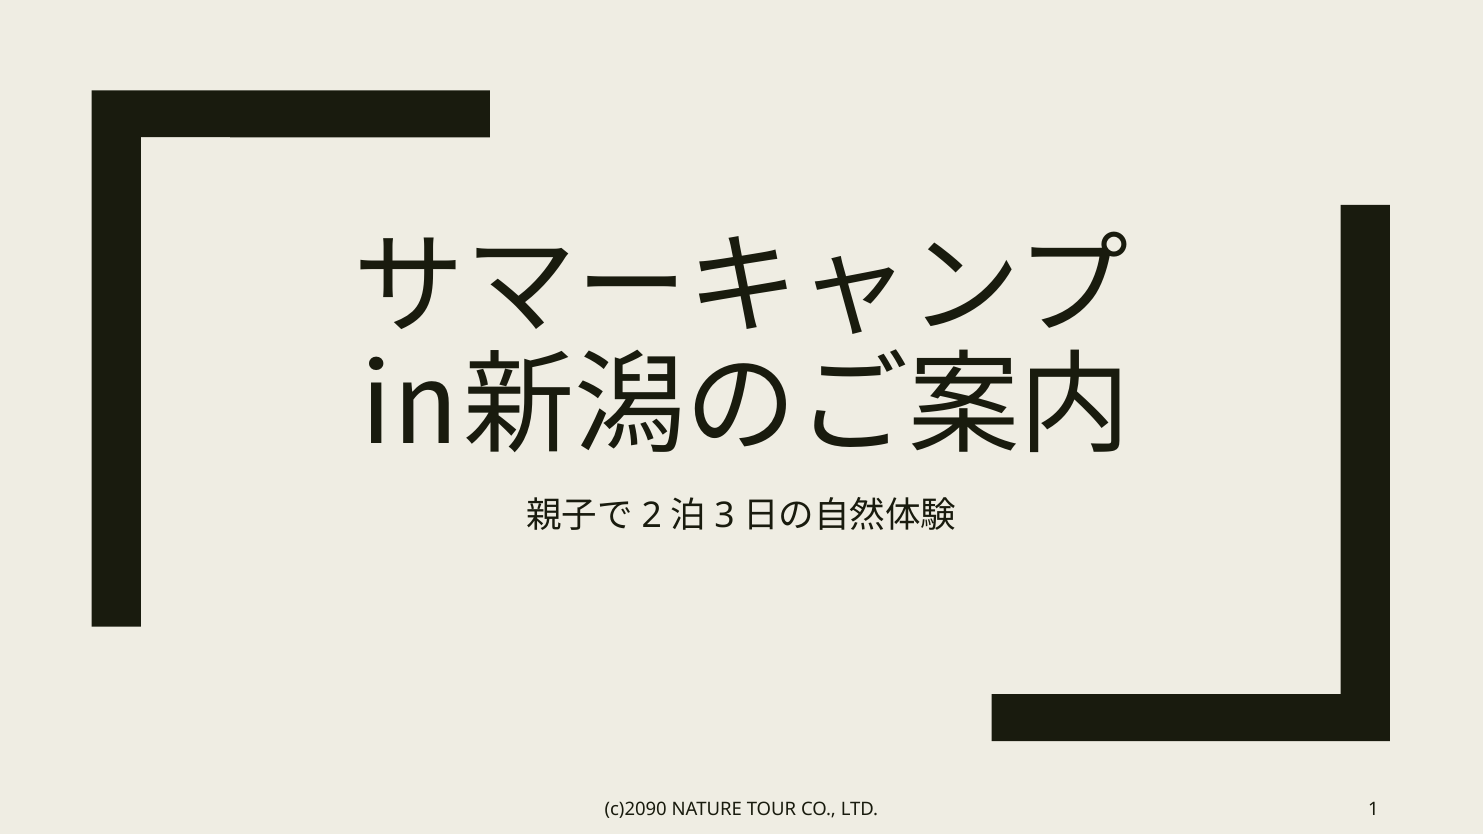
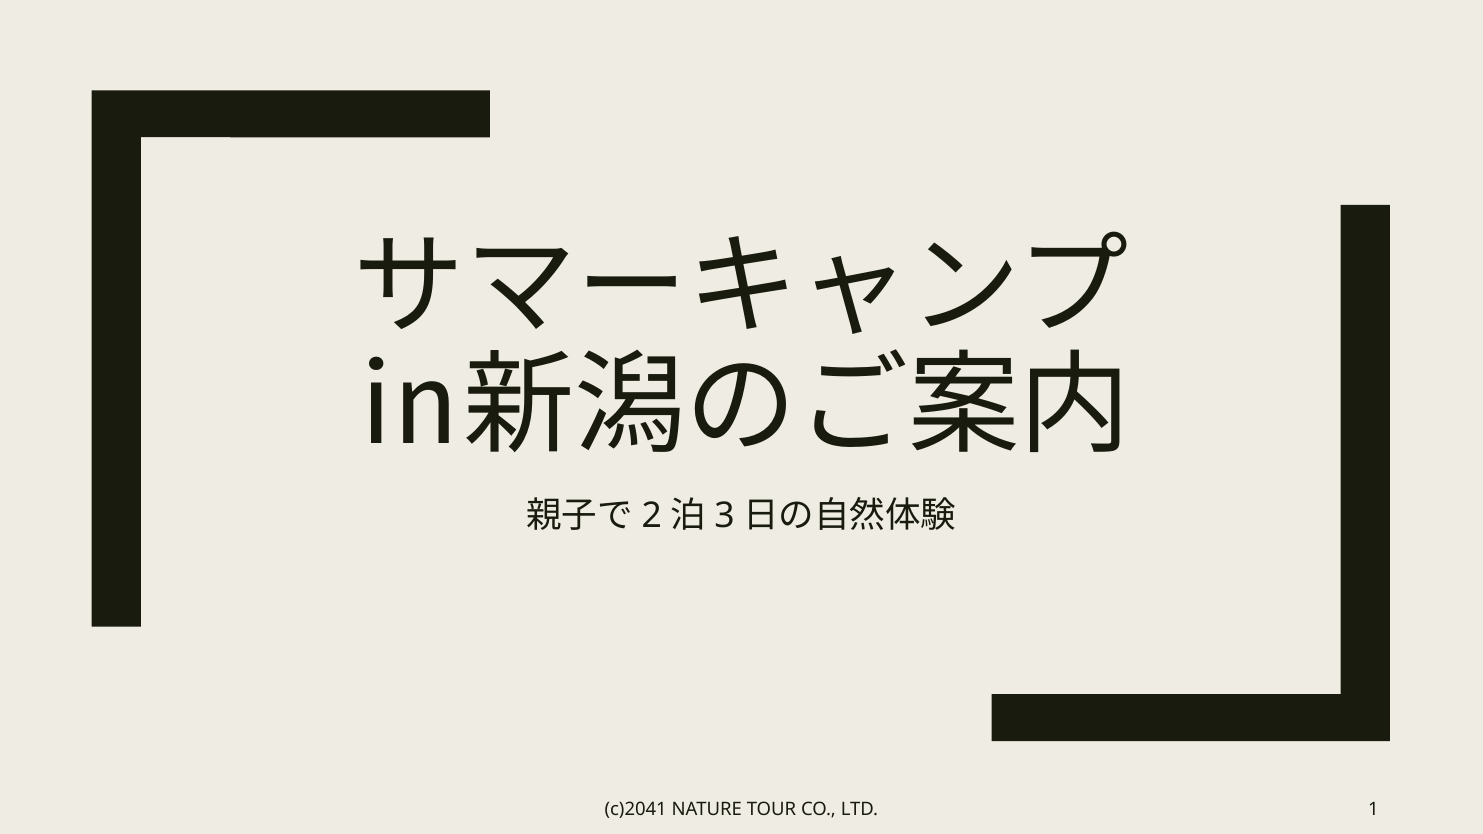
c)2090: c)2090 -> c)2041
